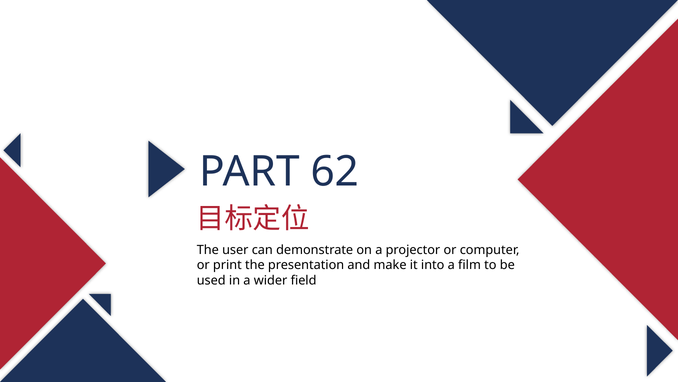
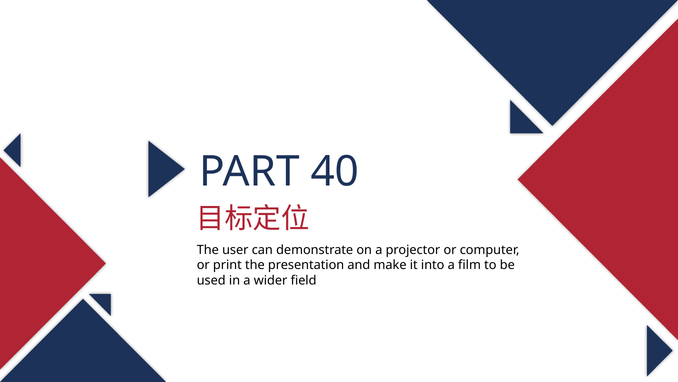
62: 62 -> 40
